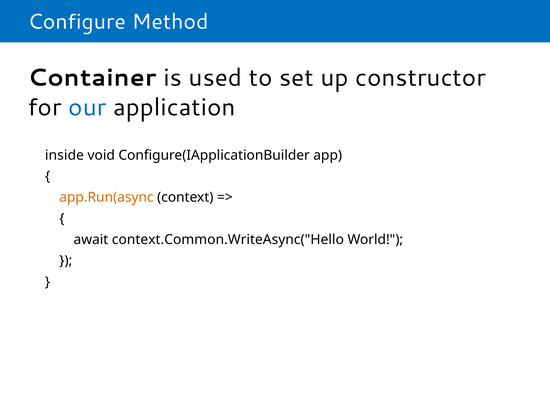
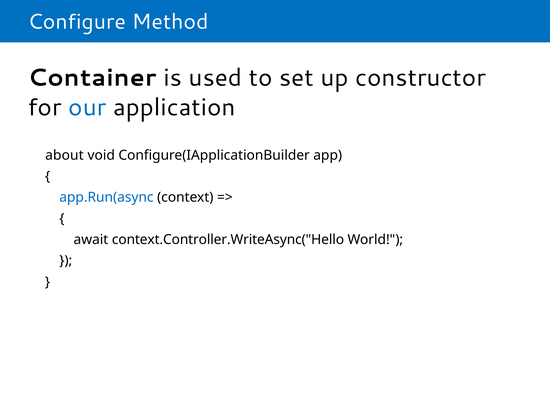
inside: inside -> about
app.Run(async colour: orange -> blue
context.Common.WriteAsync("Hello: context.Common.WriteAsync("Hello -> context.Controller.WriteAsync("Hello
